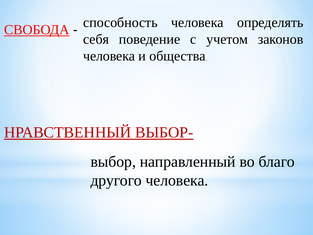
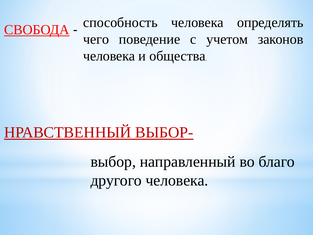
себя: себя -> чего
